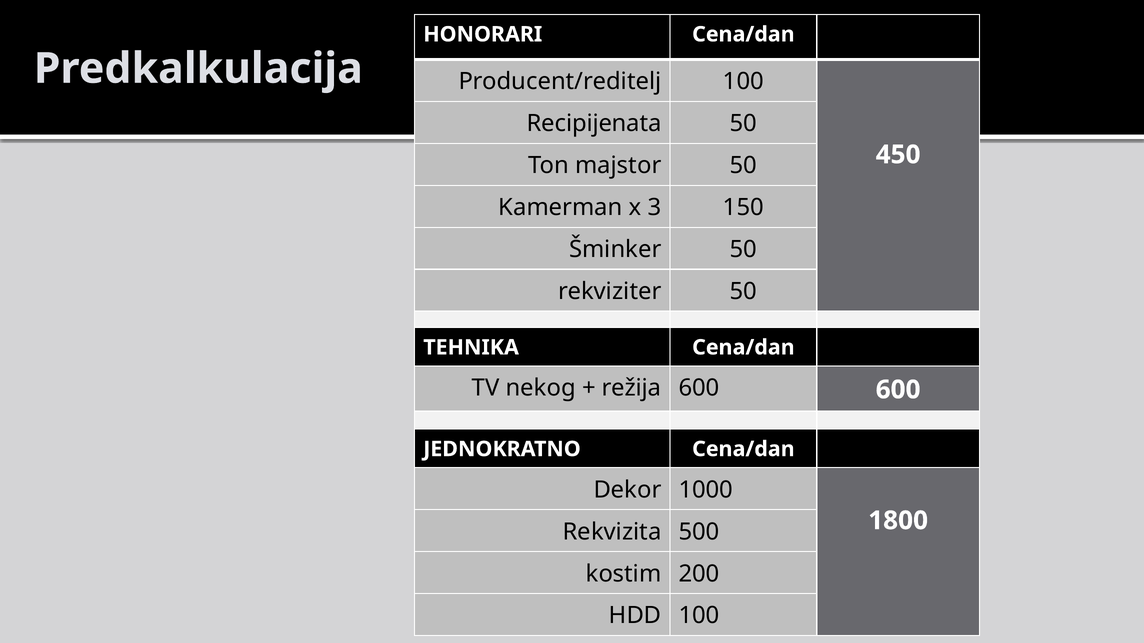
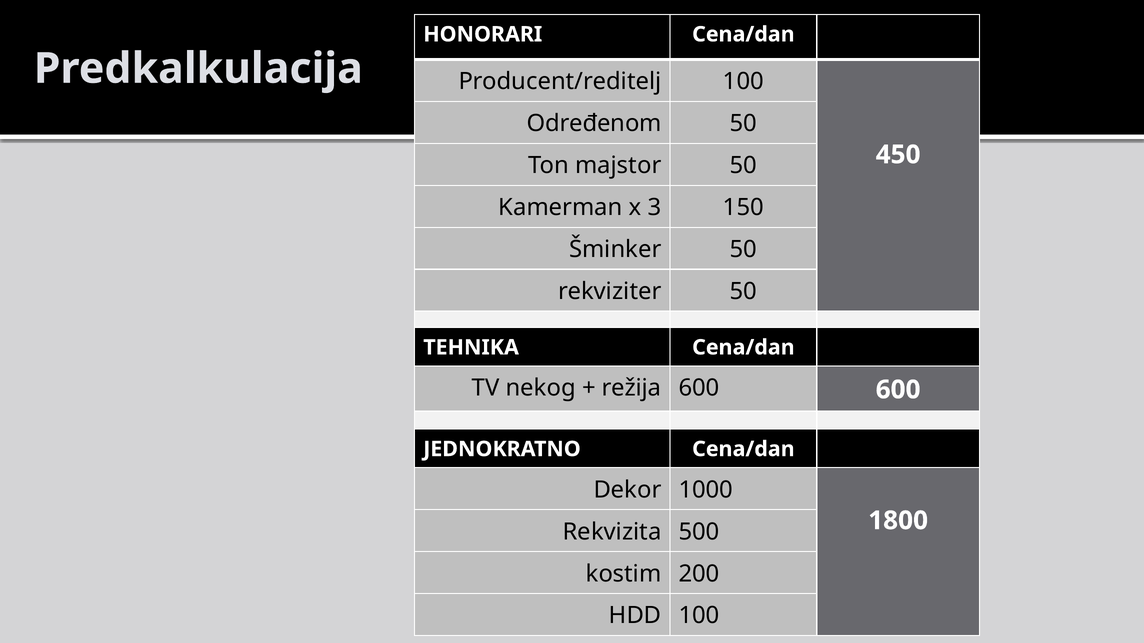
Recipijenata: Recipijenata -> Određenom
